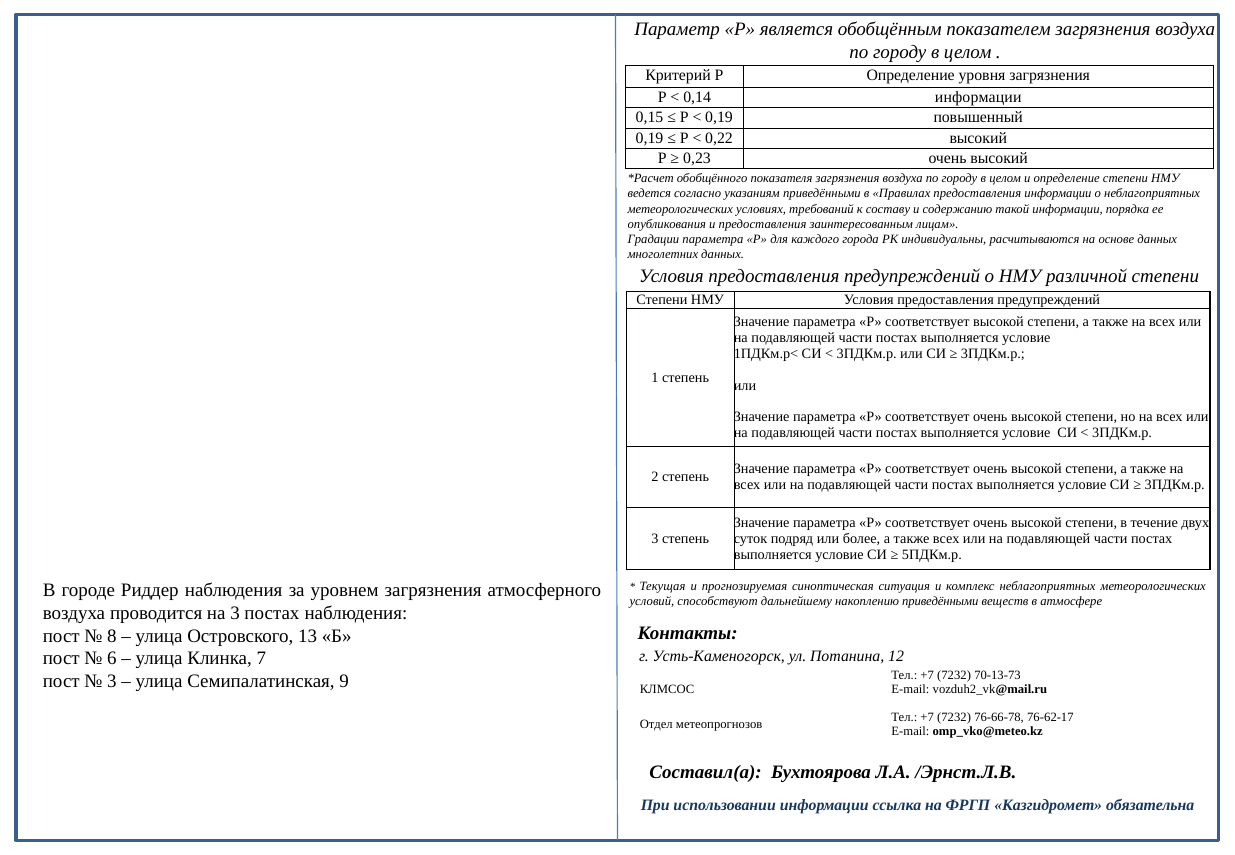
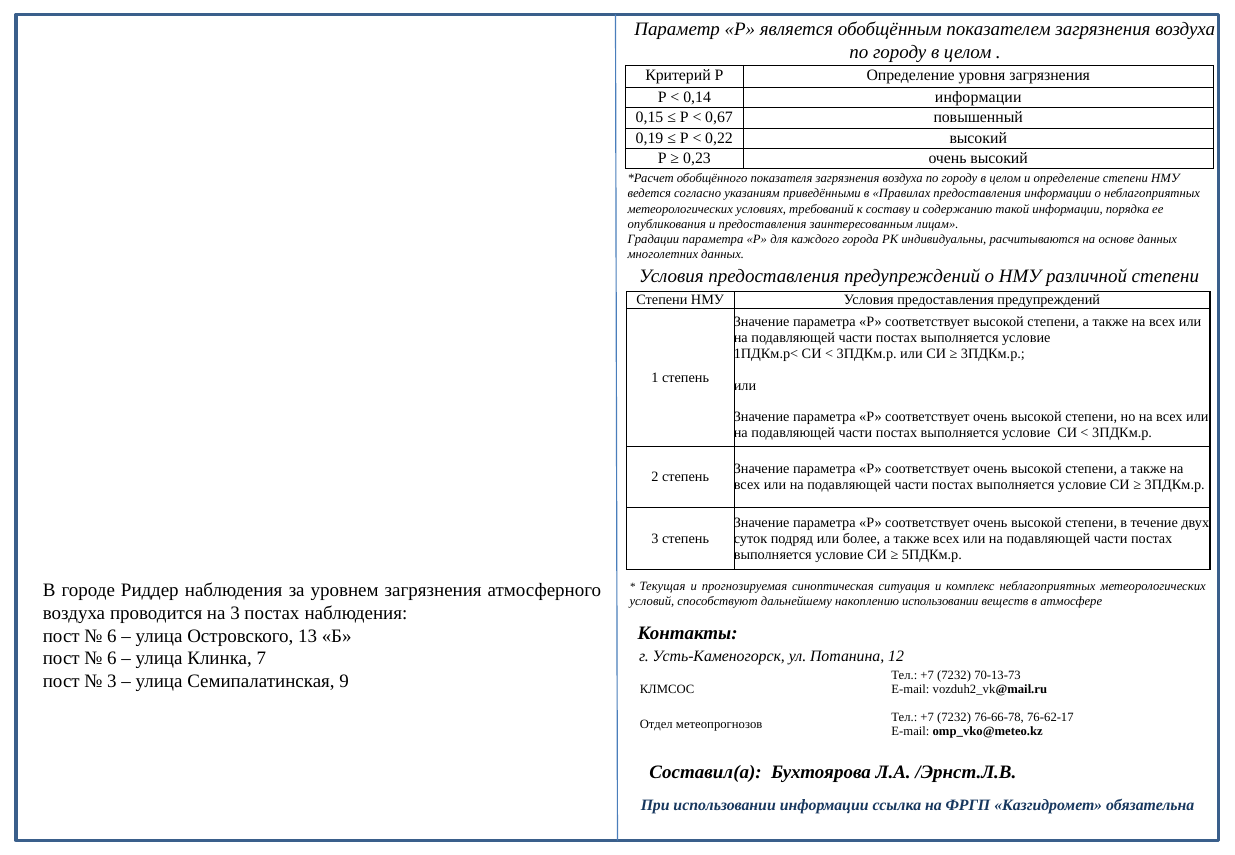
0,19 at (719, 118): 0,19 -> 0,67
накоплению приведёнными: приведёнными -> использовании
8 at (112, 636): 8 -> 6
